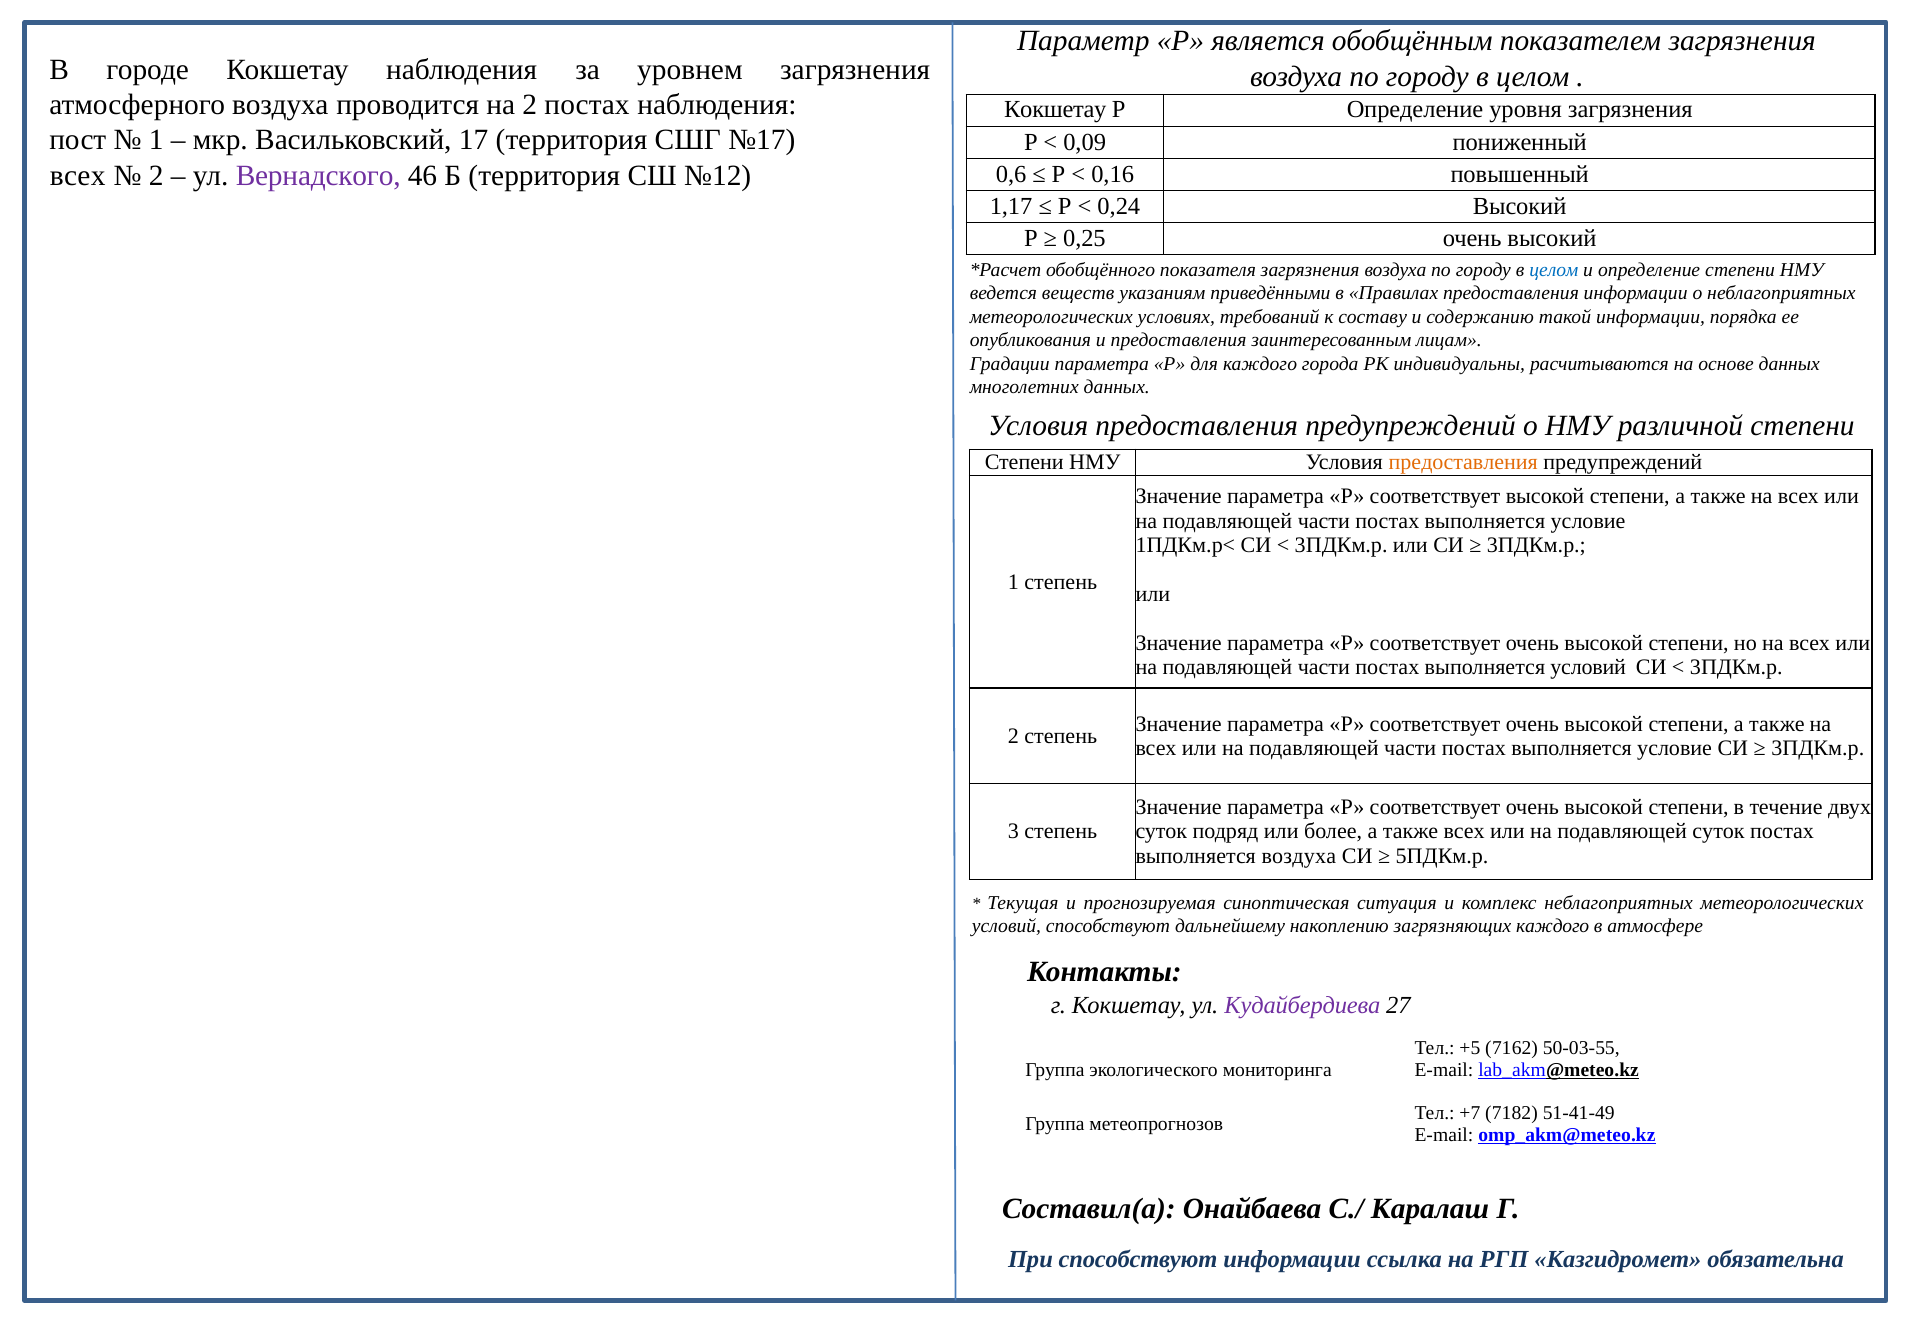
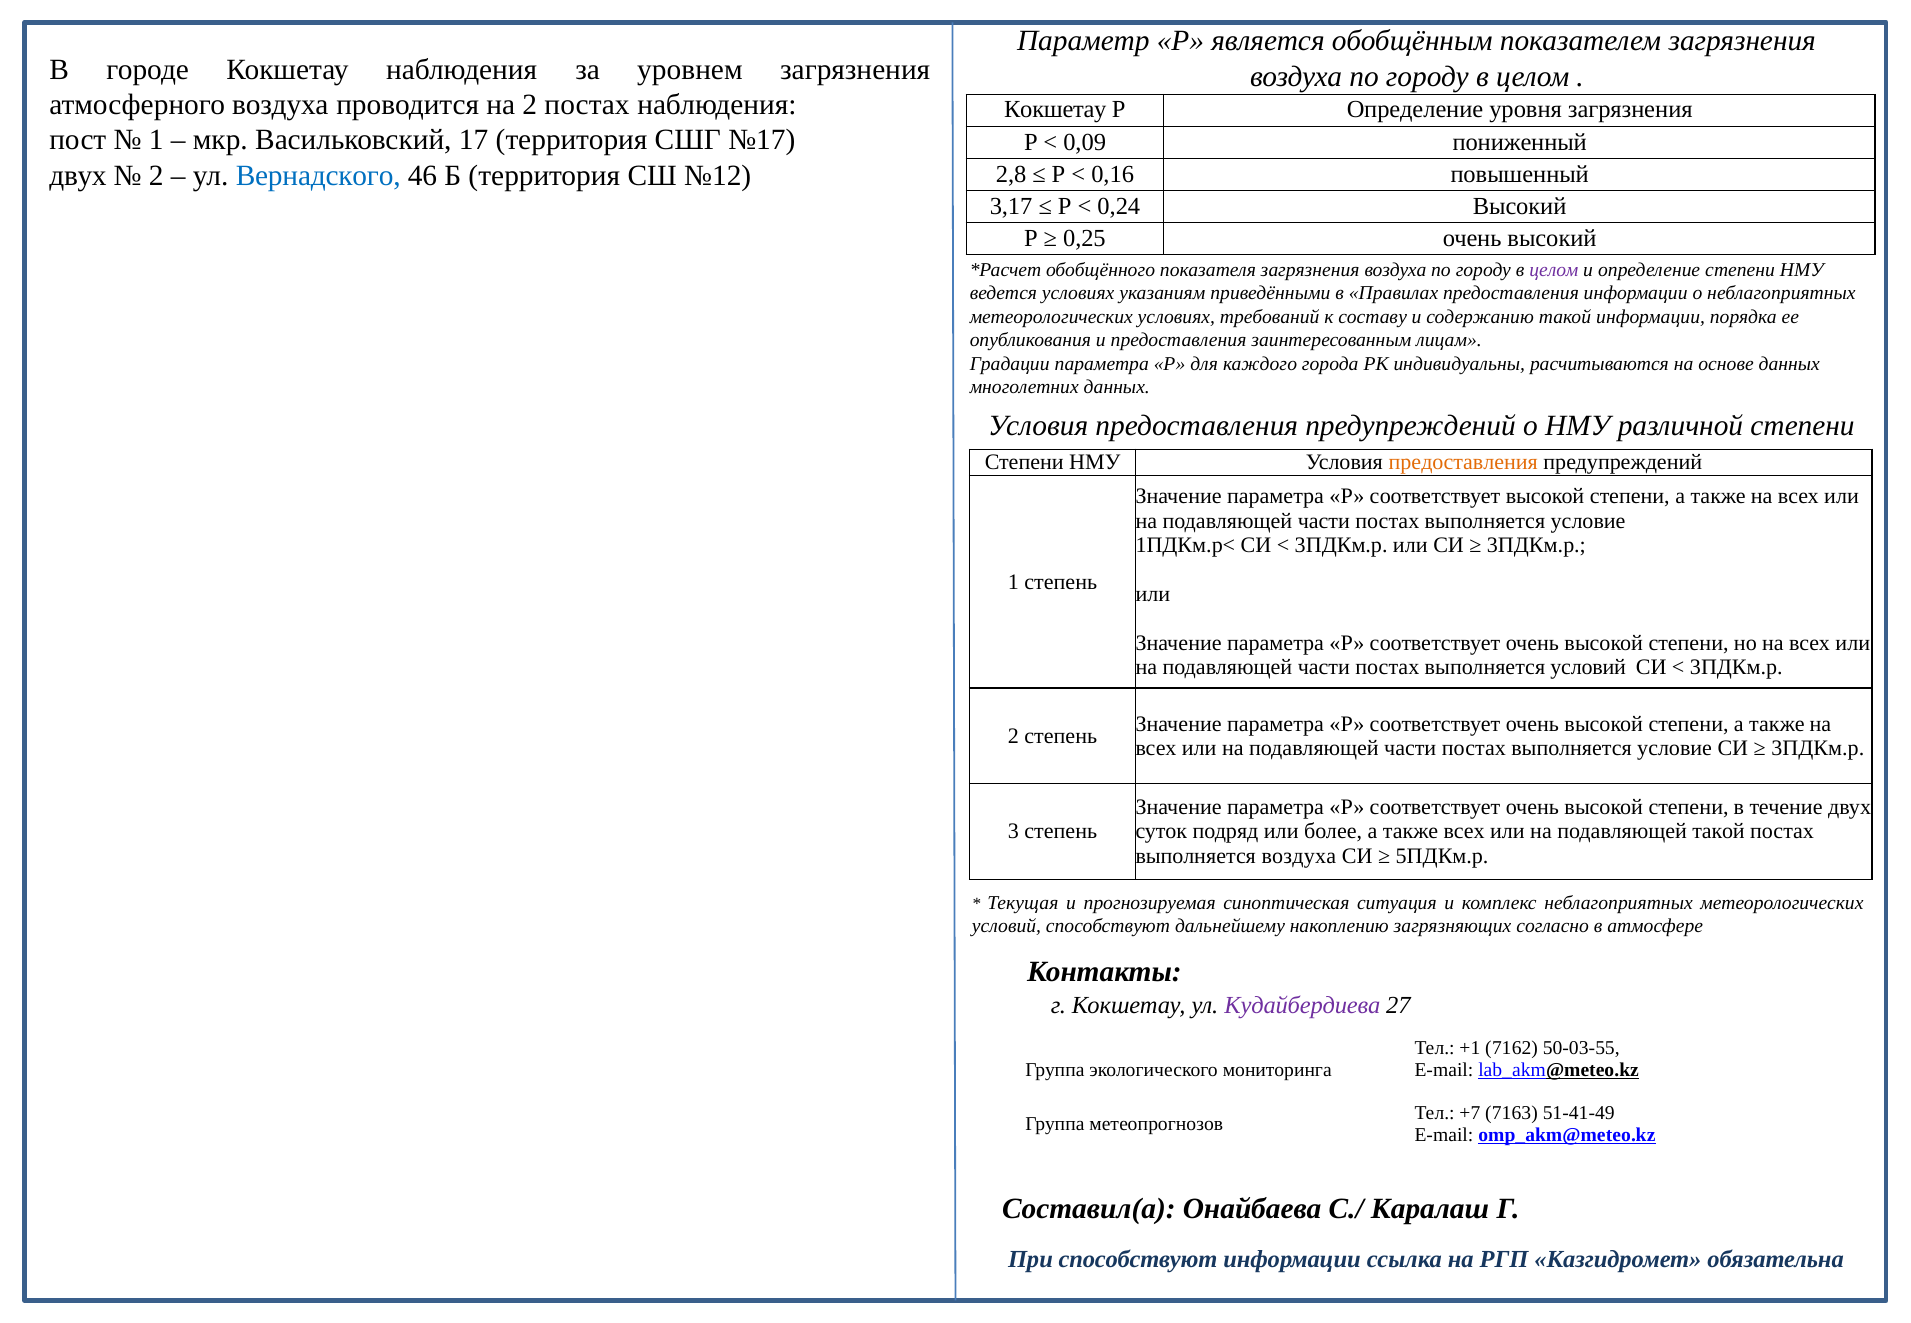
всех at (78, 175): всех -> двух
Вернадского colour: purple -> blue
0,6: 0,6 -> 2,8
1,17: 1,17 -> 3,17
целом at (1554, 270) colour: blue -> purple
ведется веществ: веществ -> условиях
подавляющей суток: суток -> такой
загрязняющих каждого: каждого -> согласно
+5: +5 -> +1
7182: 7182 -> 7163
